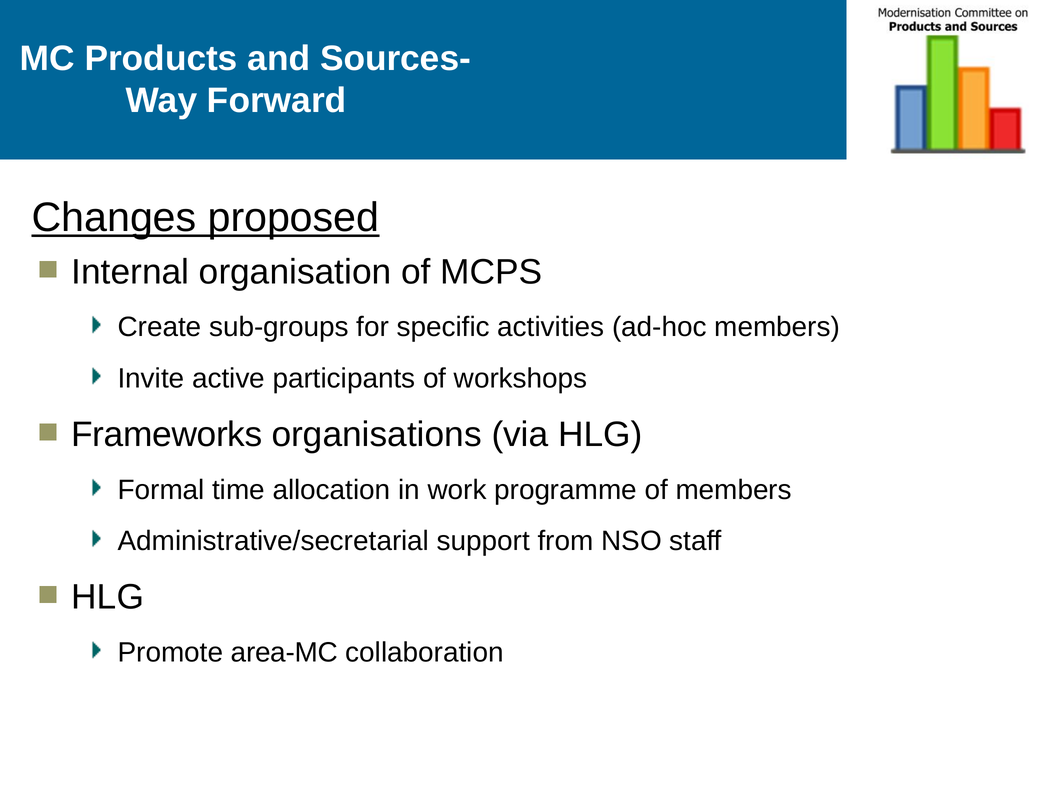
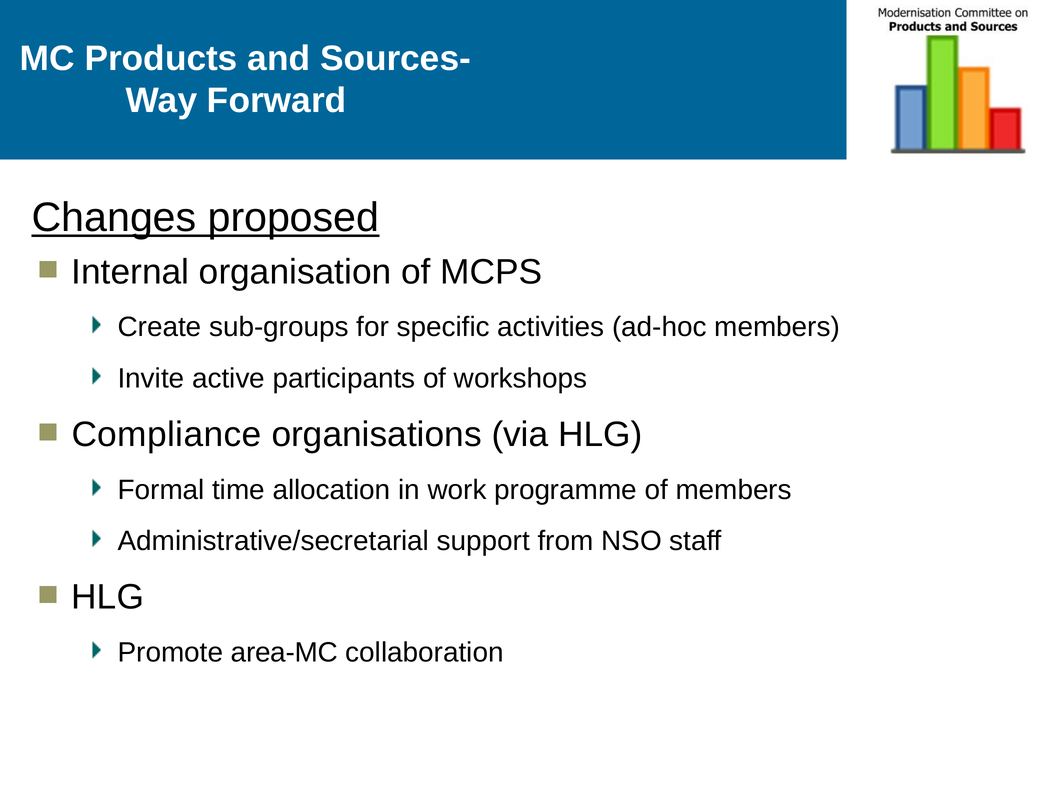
Frameworks: Frameworks -> Compliance
